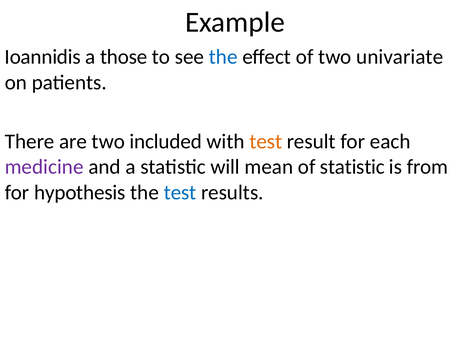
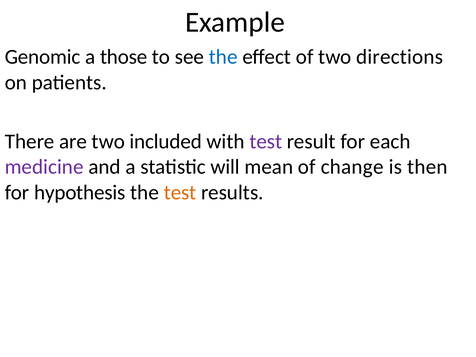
Ioannidis: Ioannidis -> Genomic
univariate: univariate -> directions
test at (266, 142) colour: orange -> purple
of statistic: statistic -> change
from: from -> then
test at (180, 192) colour: blue -> orange
